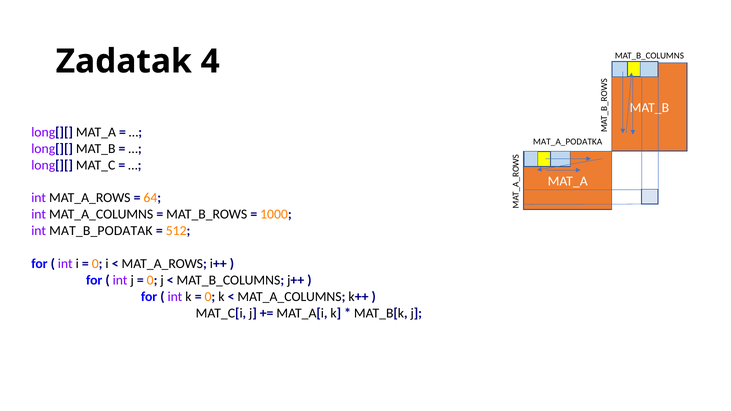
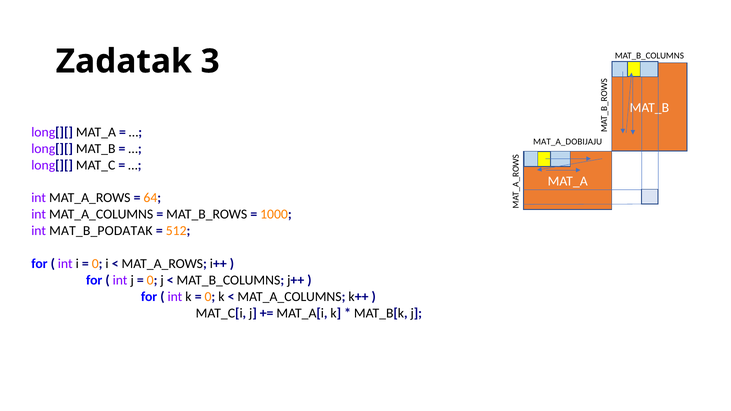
4: 4 -> 3
MAT_A_PODATKA: MAT_A_PODATKA -> MAT_A_DOBIJAJU
